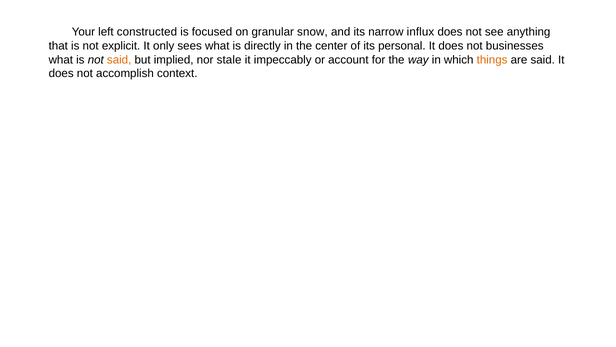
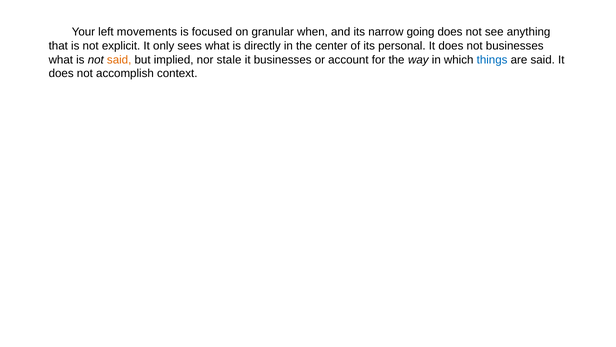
constructed: constructed -> movements
snow: snow -> when
influx: influx -> going
it impeccably: impeccably -> businesses
things colour: orange -> blue
